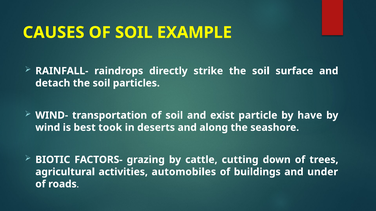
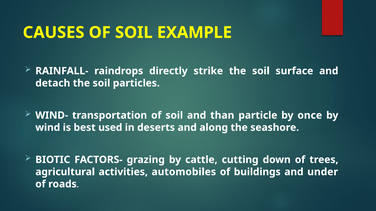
exist: exist -> than
have: have -> once
took: took -> used
